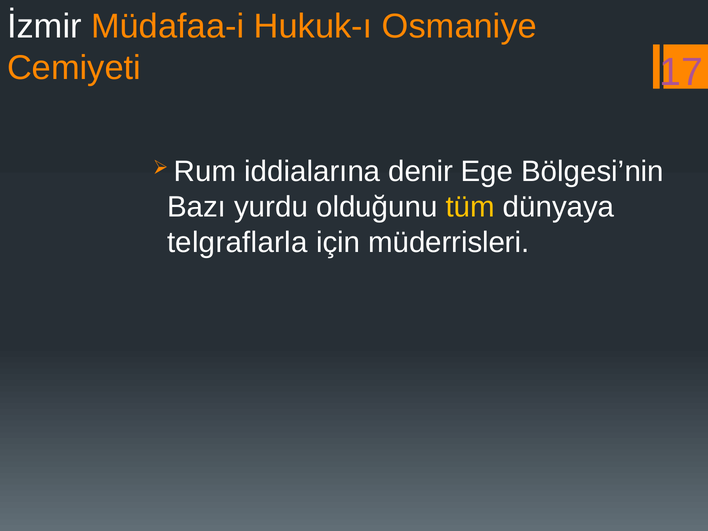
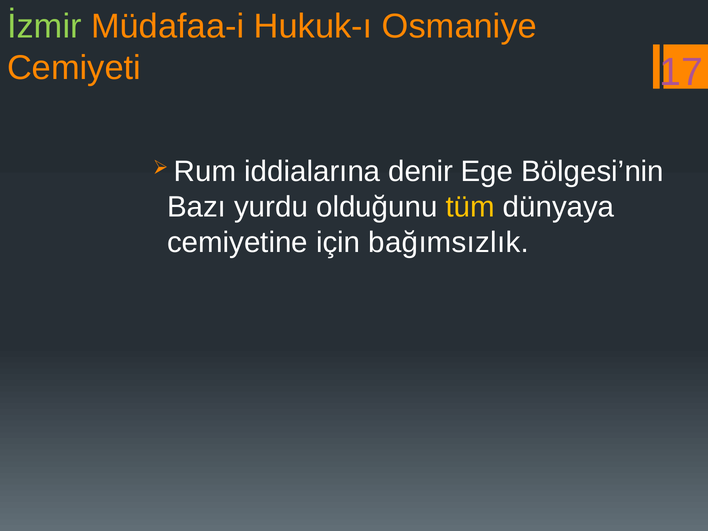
İzmir colour: white -> light green
telgraflarla: telgraflarla -> cemiyetine
müderrisleri: müderrisleri -> bağımsızlık
